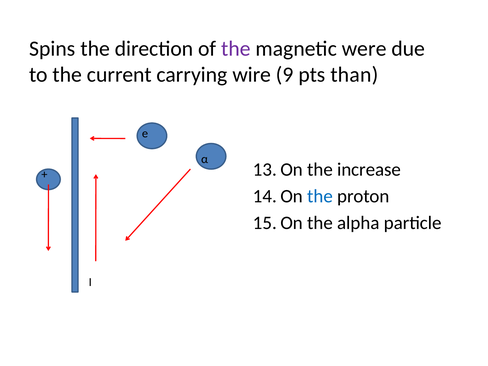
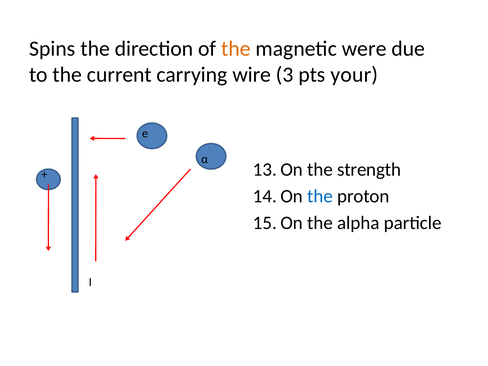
the at (236, 49) colour: purple -> orange
9: 9 -> 3
than: than -> your
increase: increase -> strength
